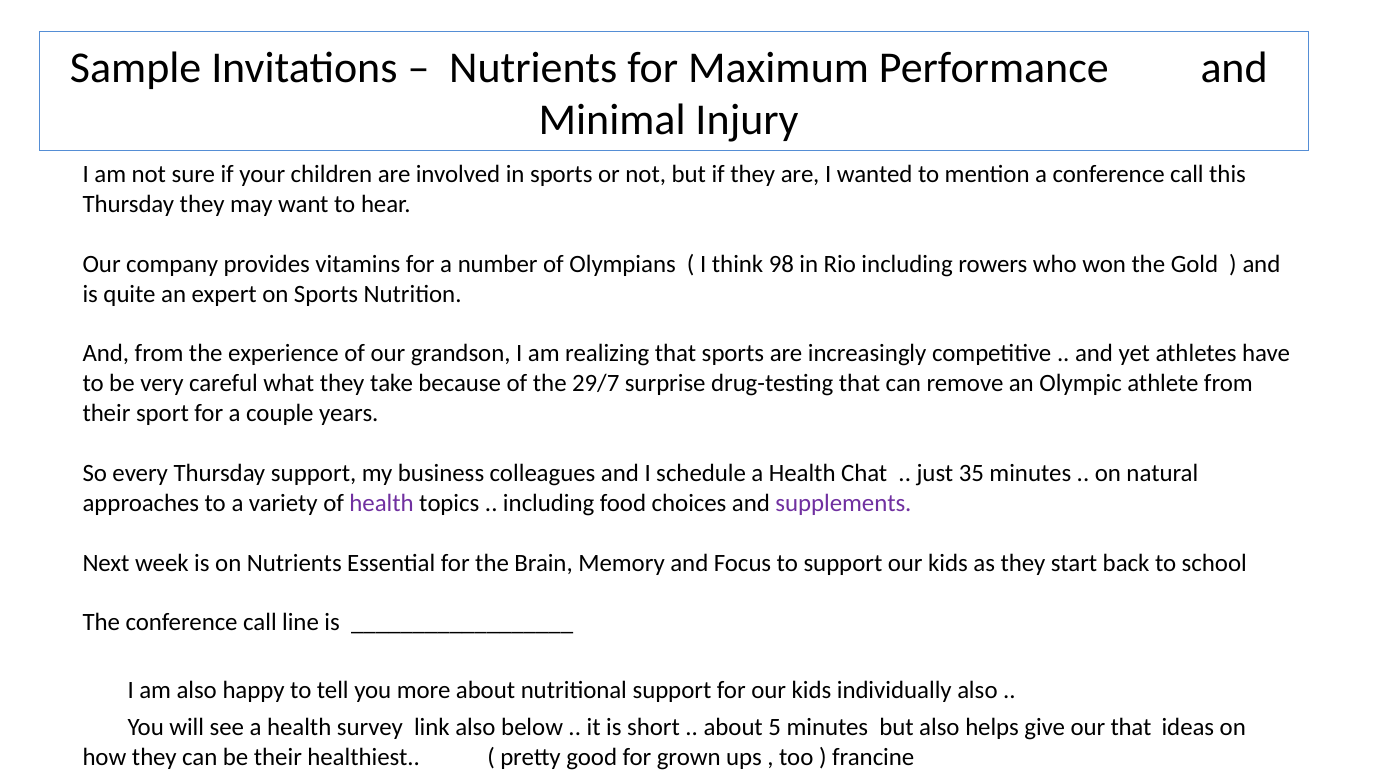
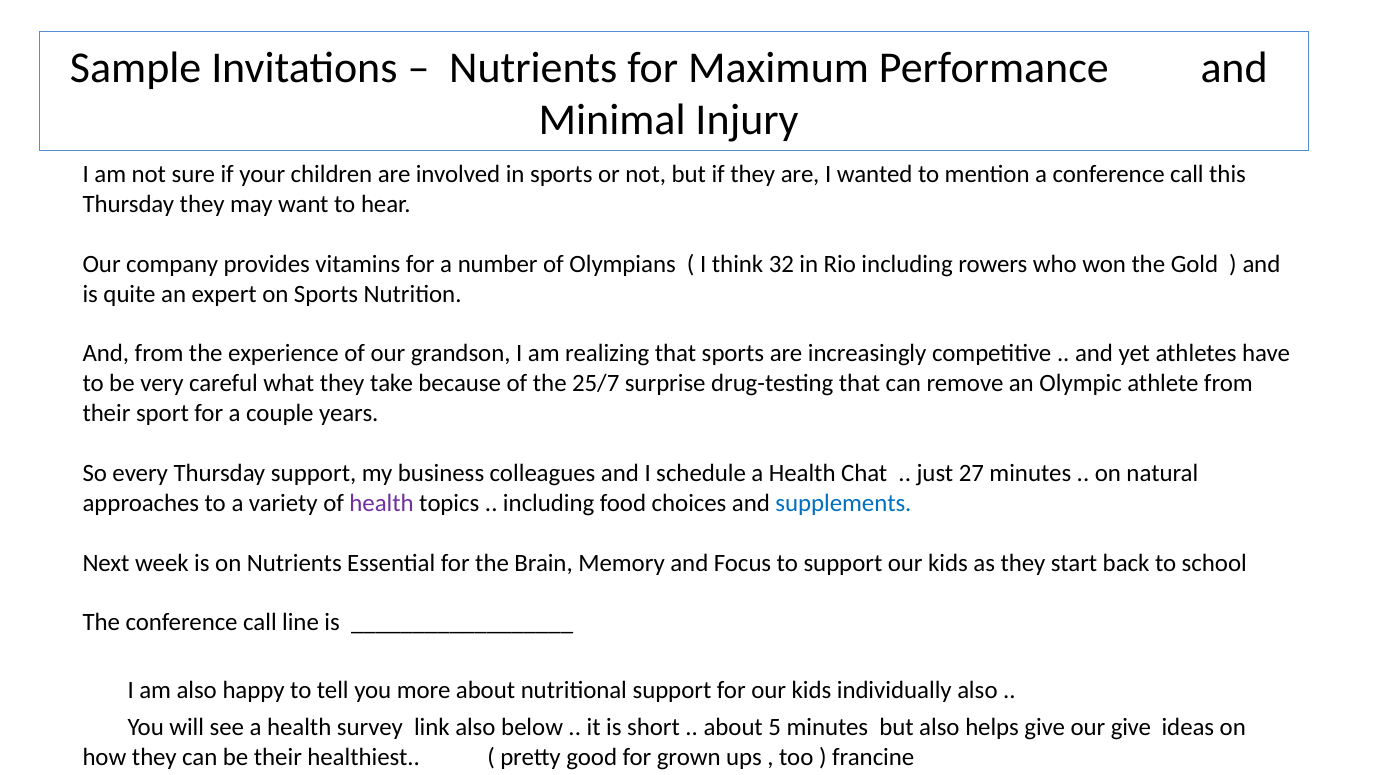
98: 98 -> 32
29/7: 29/7 -> 25/7
35: 35 -> 27
supplements colour: purple -> blue
our that: that -> give
